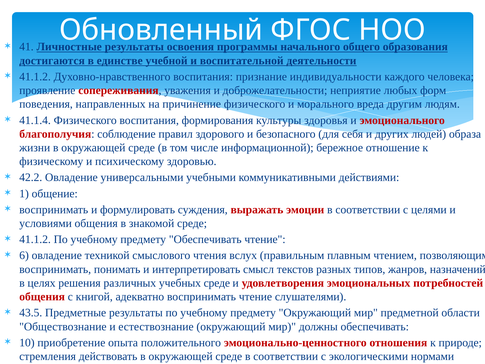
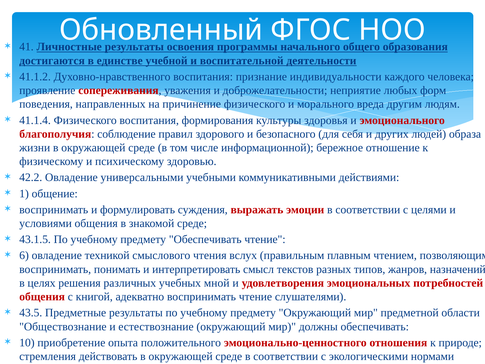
41.1.2 at (35, 239): 41.1.2 -> 43.1.5
учебных среде: среде -> мной
